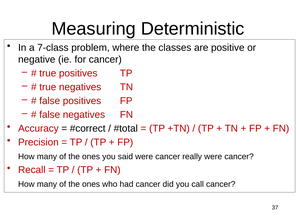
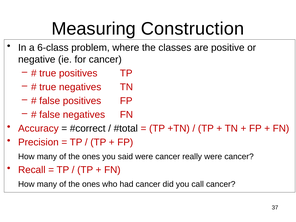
Deterministic: Deterministic -> Construction
7-class: 7-class -> 6-class
